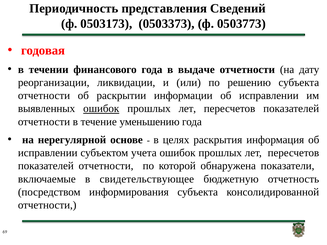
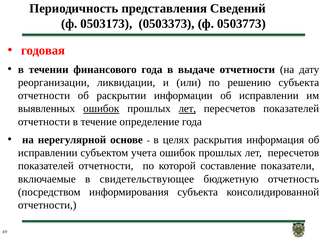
лет at (187, 109) underline: none -> present
уменьшению: уменьшению -> определение
обнаружена: обнаружена -> составление
